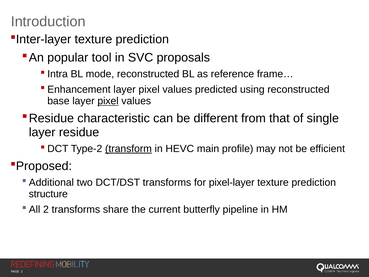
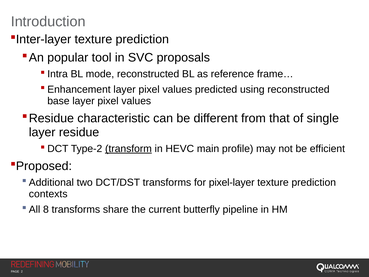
pixel at (108, 101) underline: present -> none
structure: structure -> contexts
2 at (46, 209): 2 -> 8
